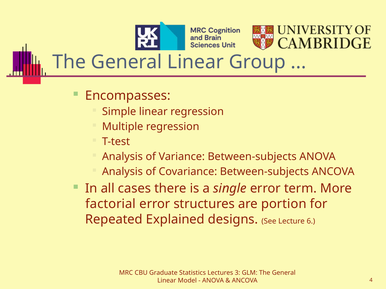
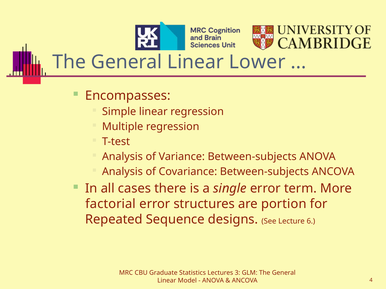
Group: Group -> Lower
Explained: Explained -> Sequence
